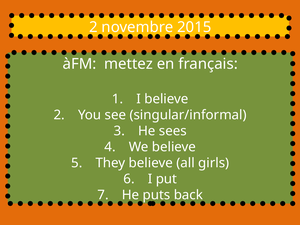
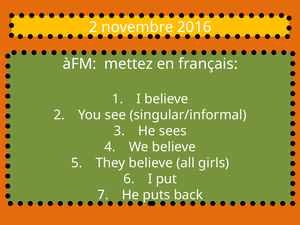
2015: 2015 -> 2016
